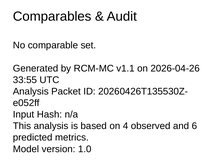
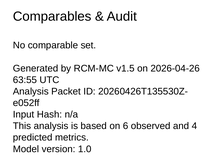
v1.1: v1.1 -> v1.5
33:55: 33:55 -> 63:55
4: 4 -> 6
6: 6 -> 4
